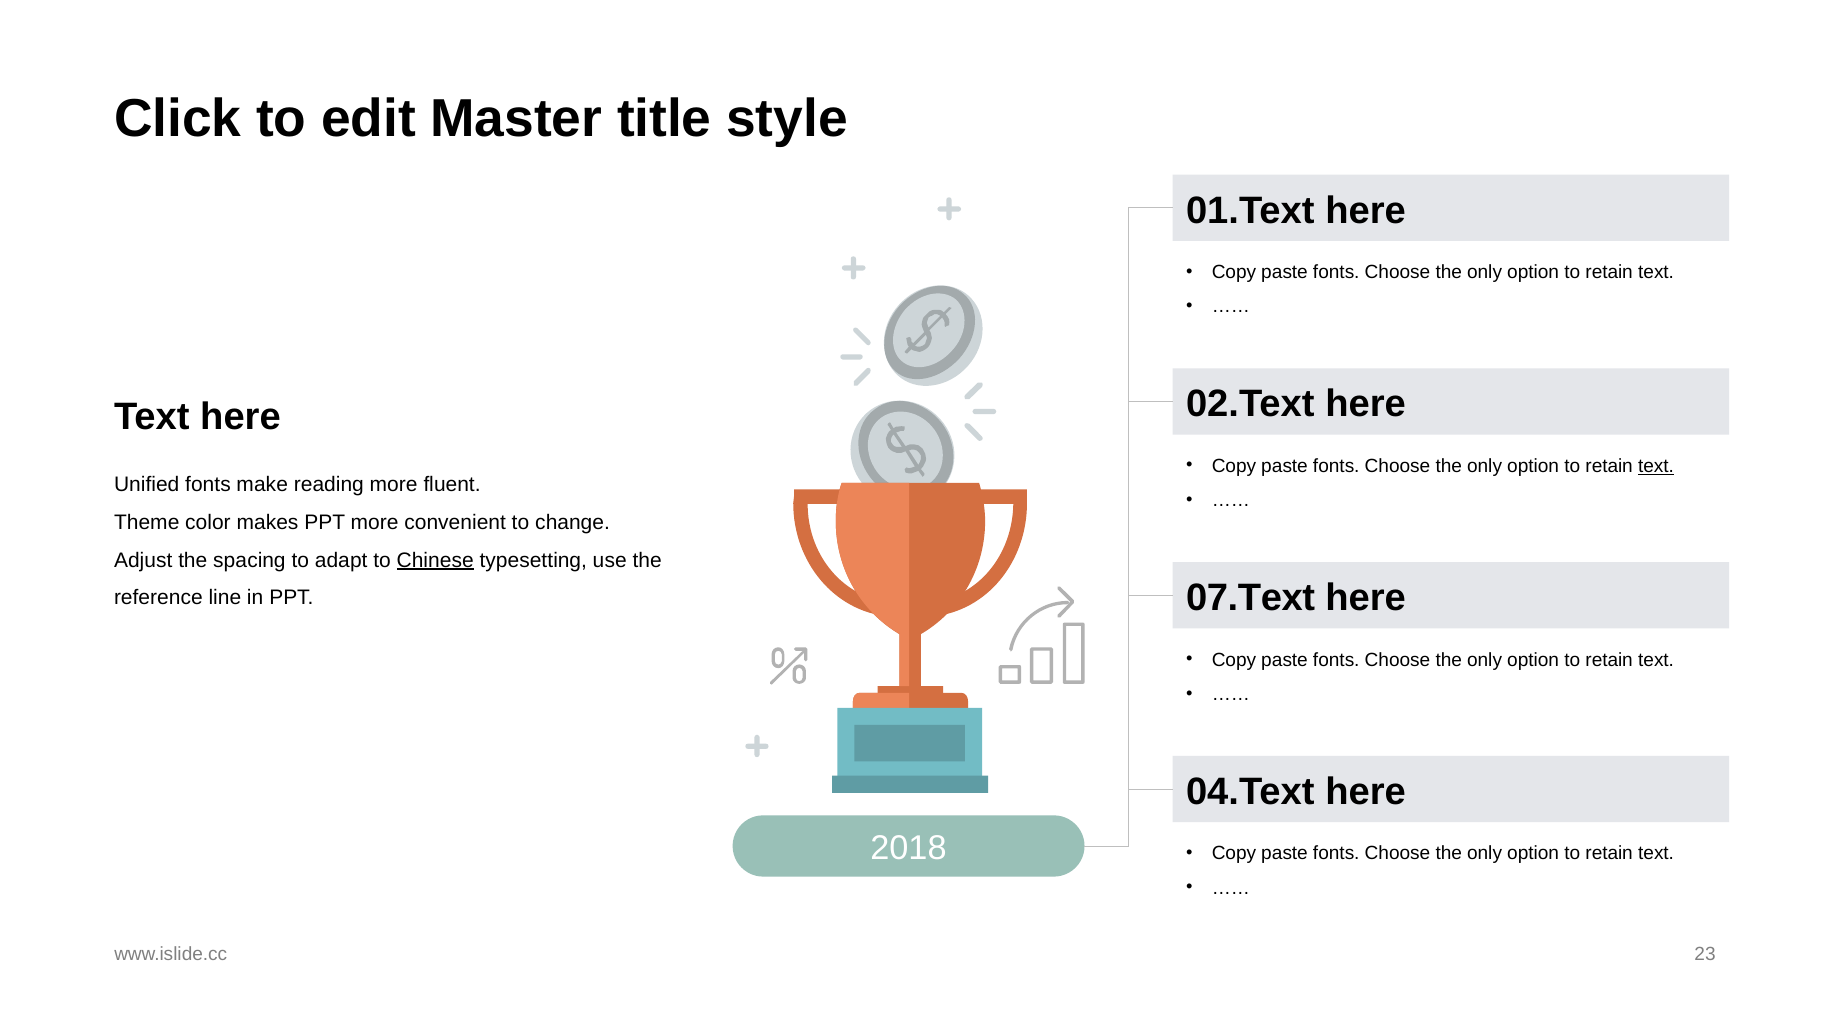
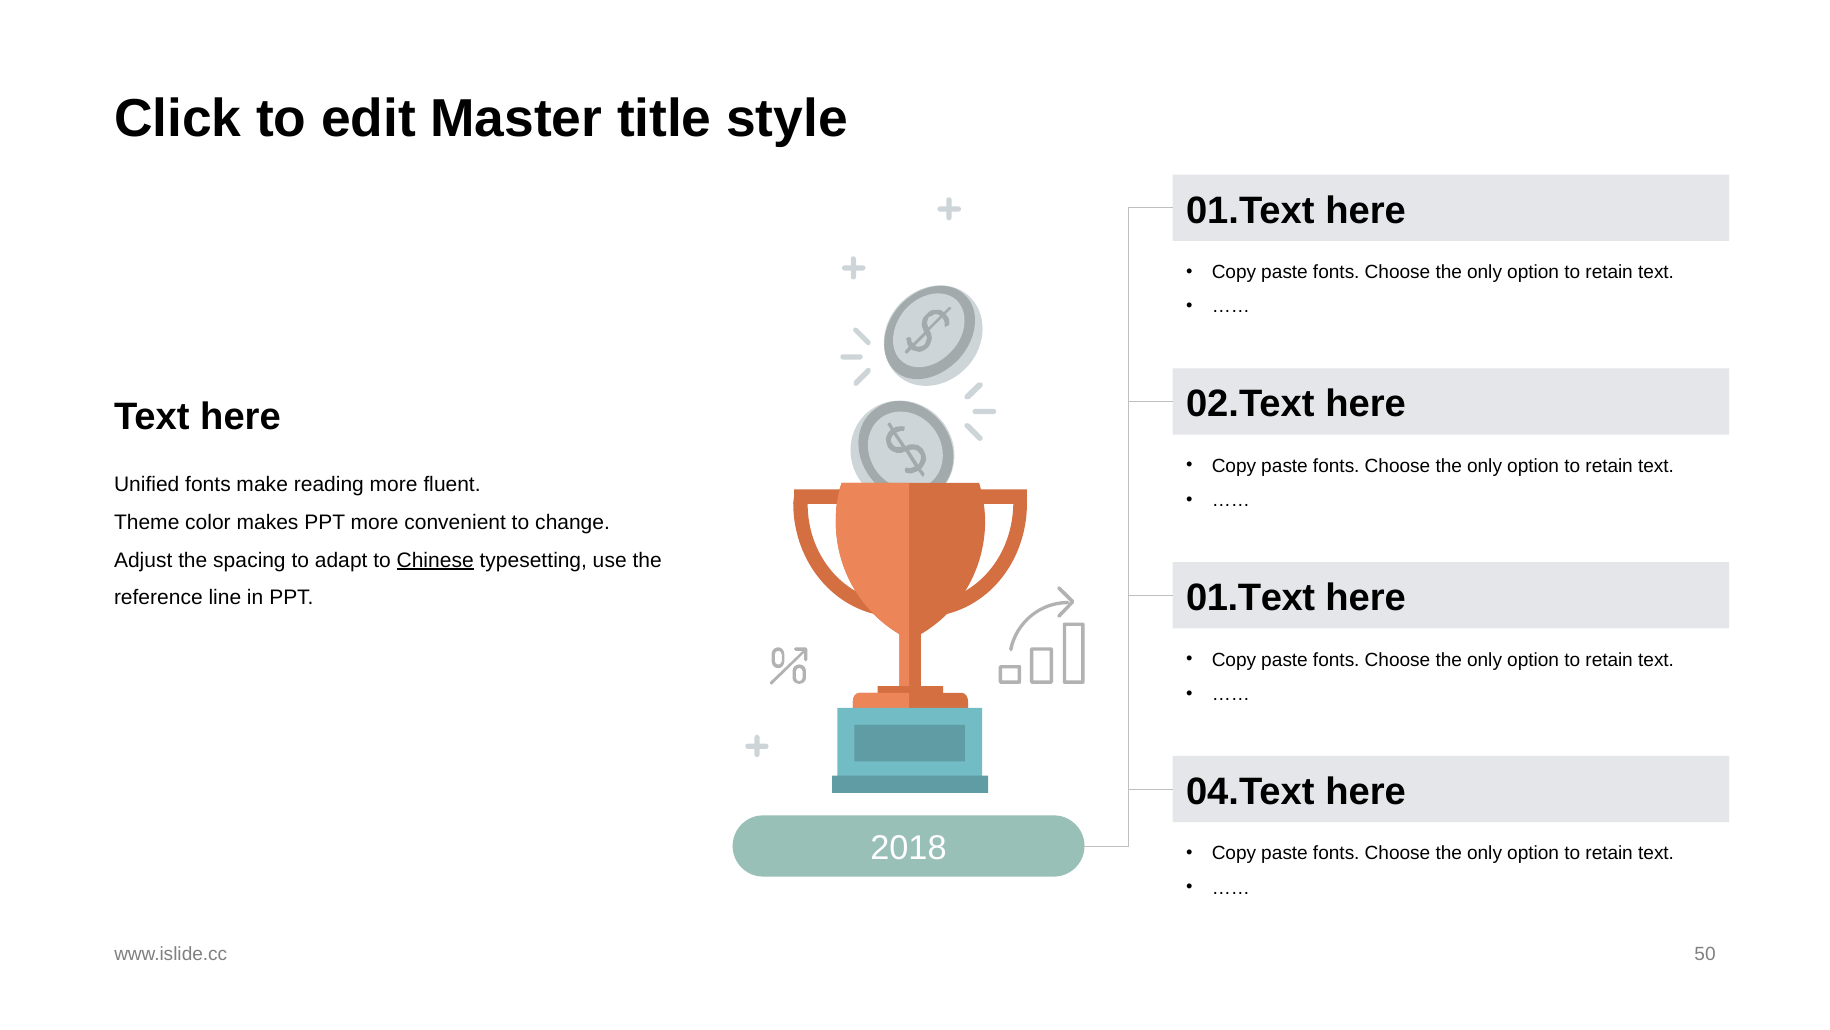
text at (1656, 466) underline: present -> none
07.Text at (1251, 598): 07.Text -> 01.Text
23: 23 -> 50
